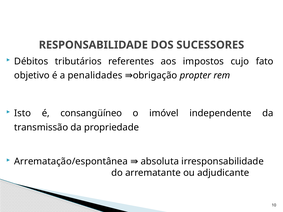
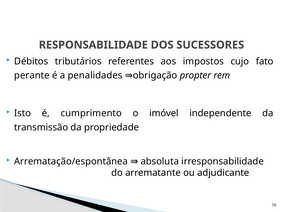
objetivo: objetivo -> perante
consangüíneo: consangüíneo -> cumprimento
